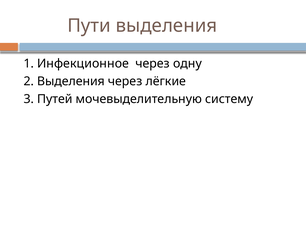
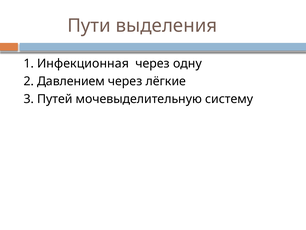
Инфекционное: Инфекционное -> Инфекционная
2 Выделения: Выделения -> Давлением
